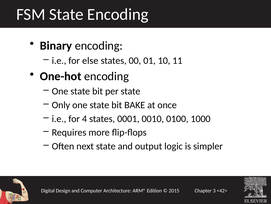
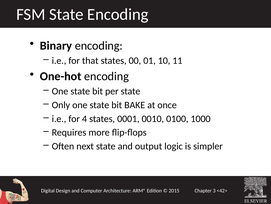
else: else -> that
